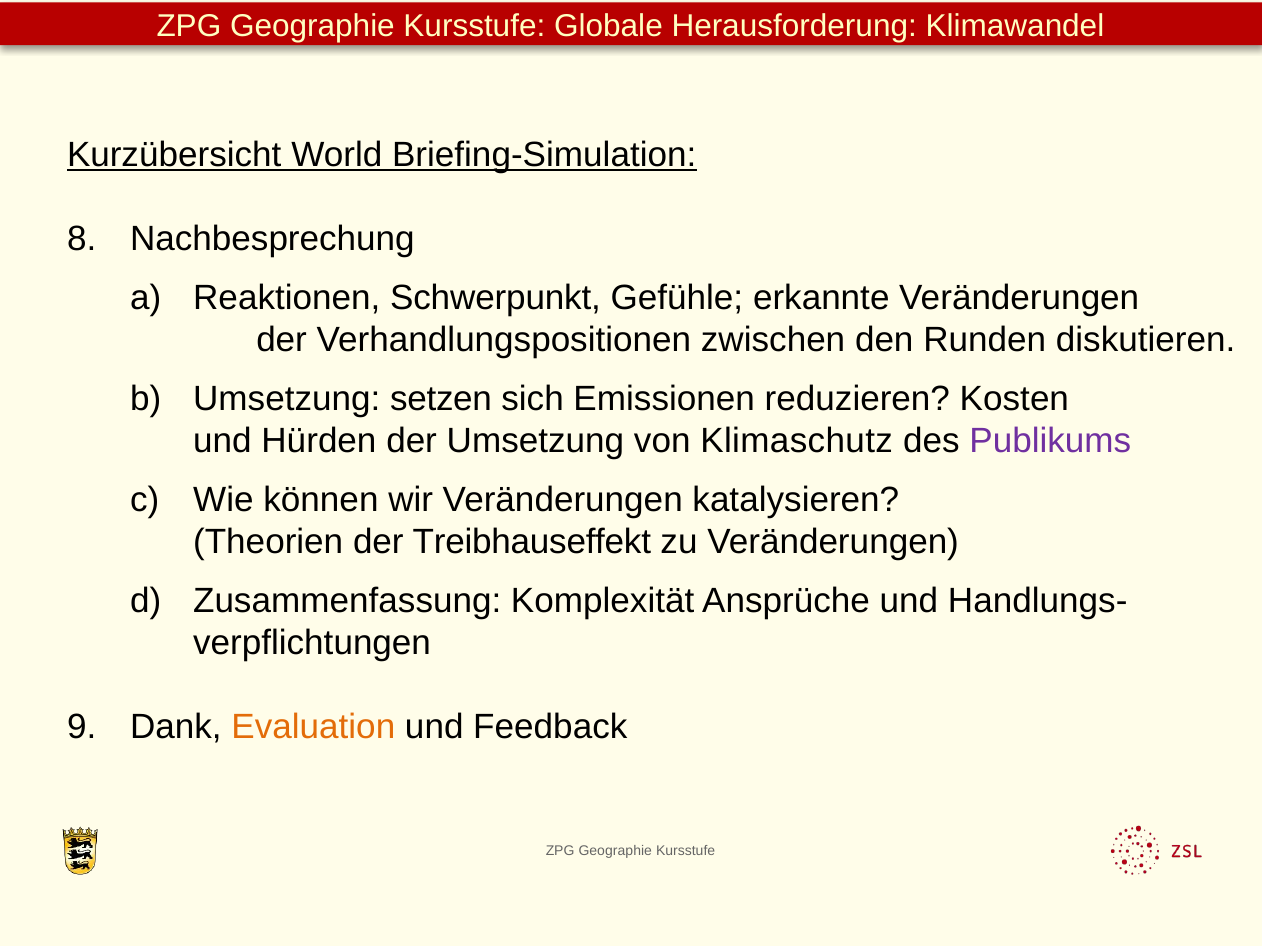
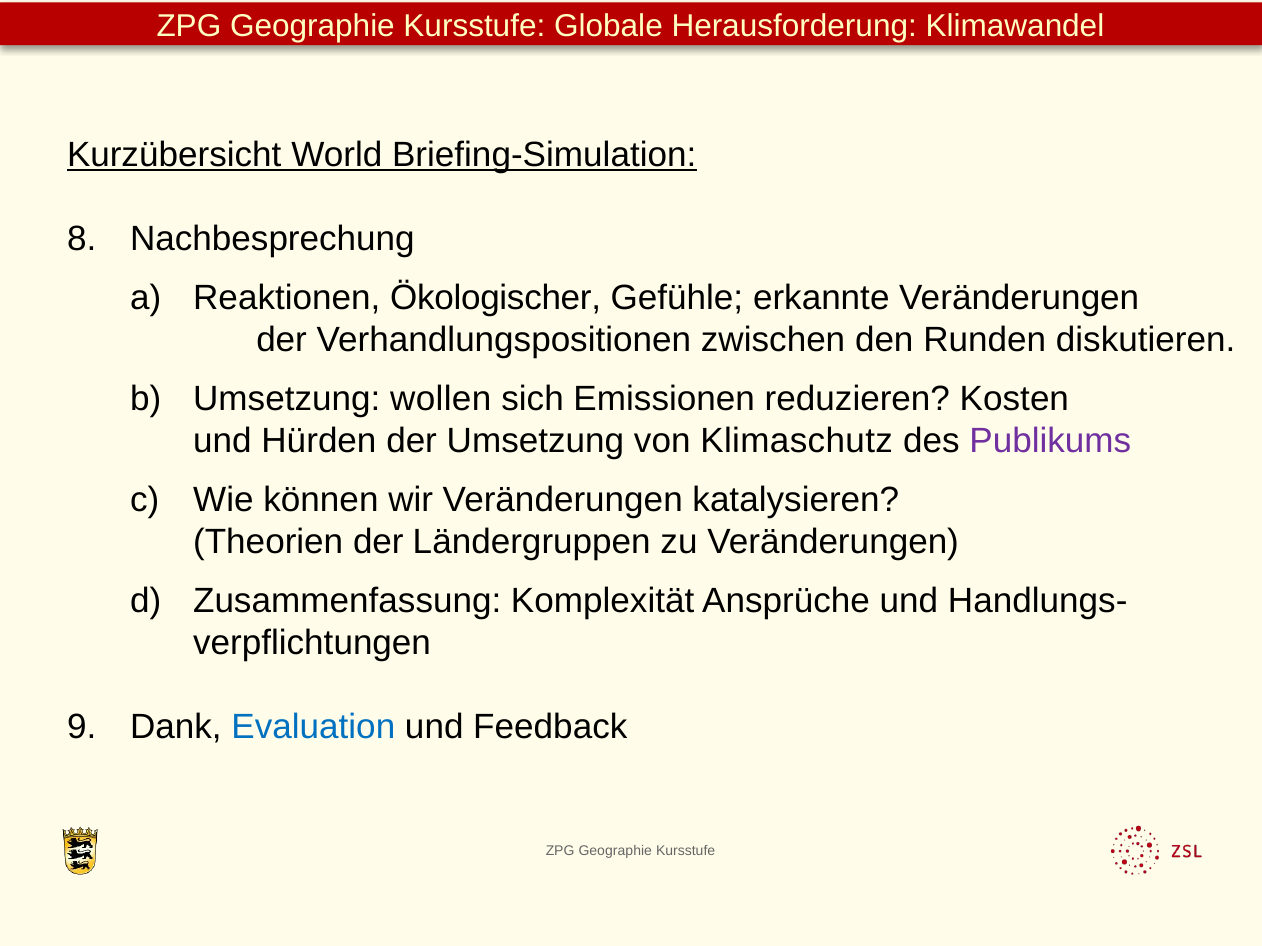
Schwerpunkt: Schwerpunkt -> Ökologischer
setzen: setzen -> wollen
Treibhauseffekt: Treibhauseffekt -> Ländergruppen
Evaluation colour: orange -> blue
